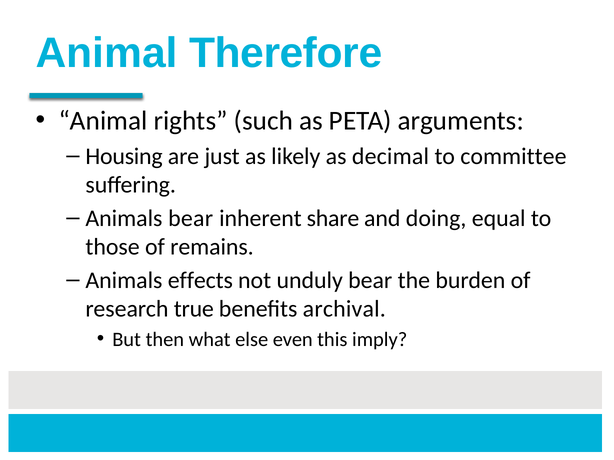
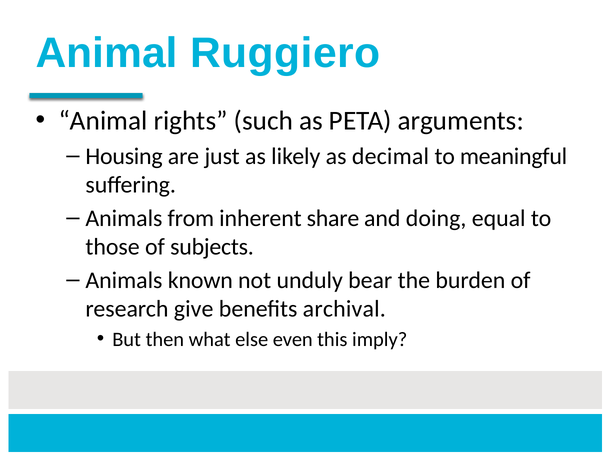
Therefore: Therefore -> Ruggiero
committee: committee -> meaningful
Animals bear: bear -> from
remains: remains -> subjects
effects: effects -> known
true: true -> give
